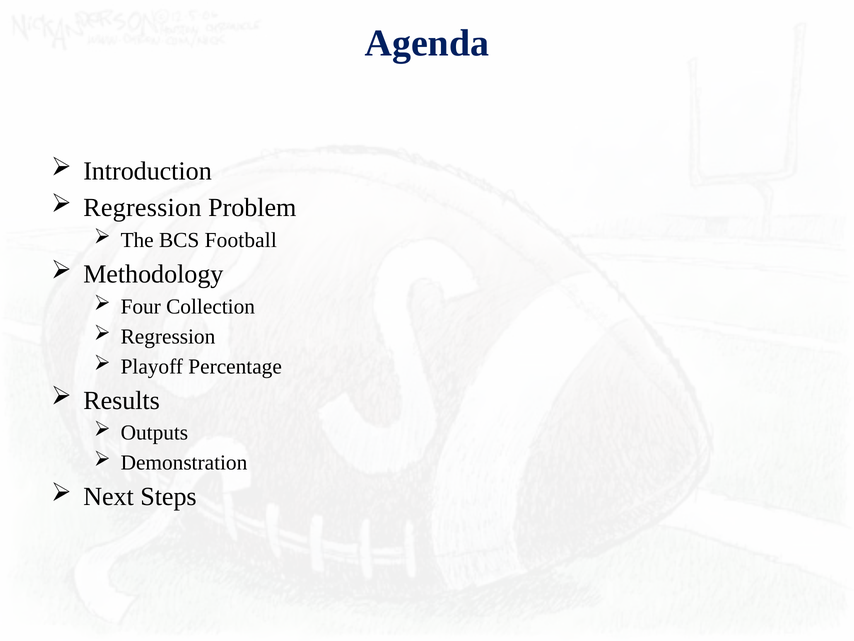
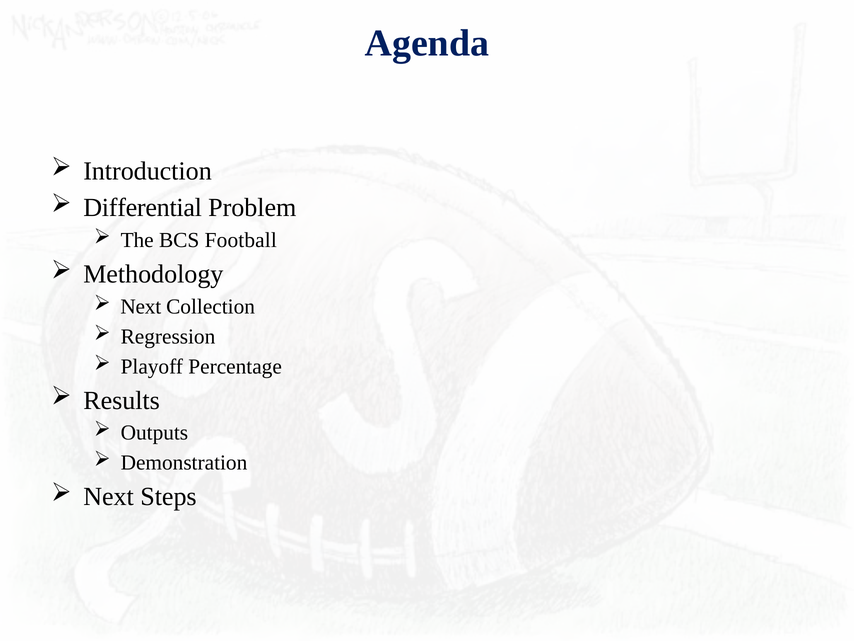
Regression at (142, 208): Regression -> Differential
Four at (141, 306): Four -> Next
